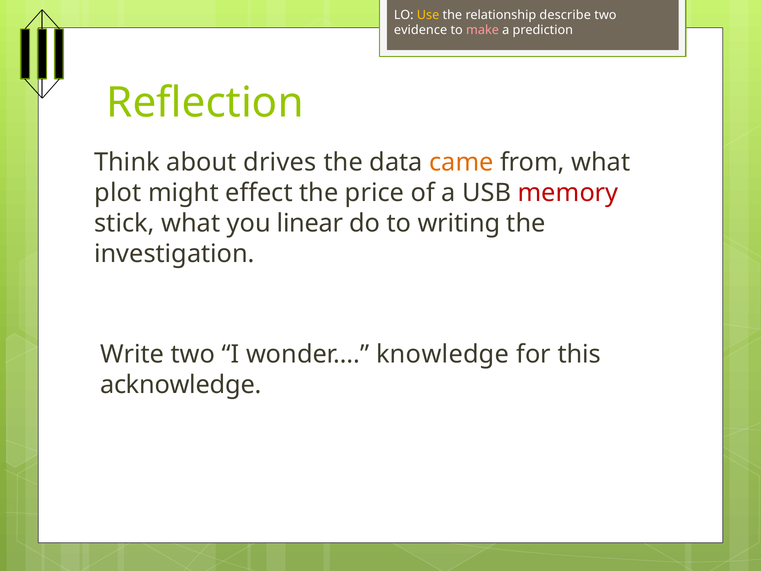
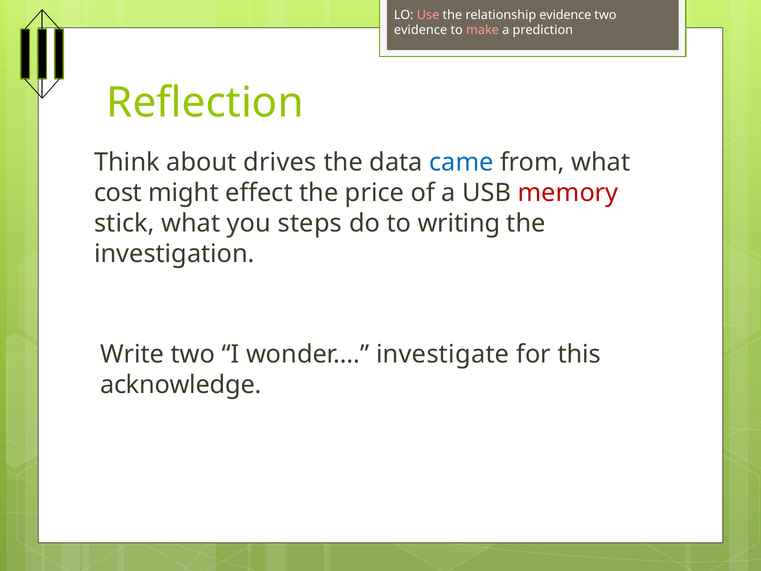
Use colour: yellow -> pink
relationship describe: describe -> evidence
came colour: orange -> blue
plot: plot -> cost
linear: linear -> steps
knowledge: knowledge -> investigate
